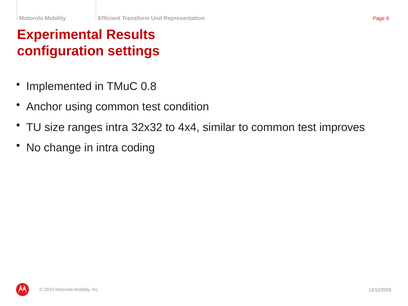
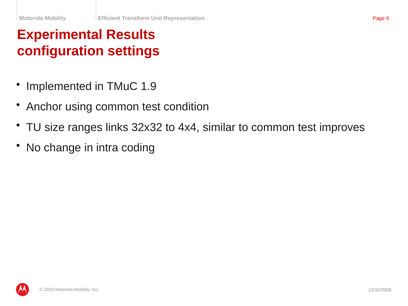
0.8: 0.8 -> 1.9
ranges intra: intra -> links
